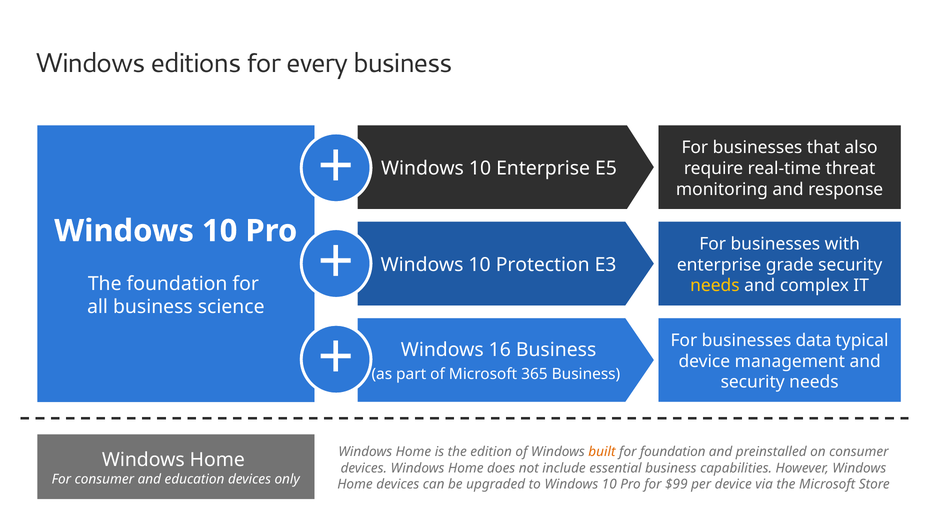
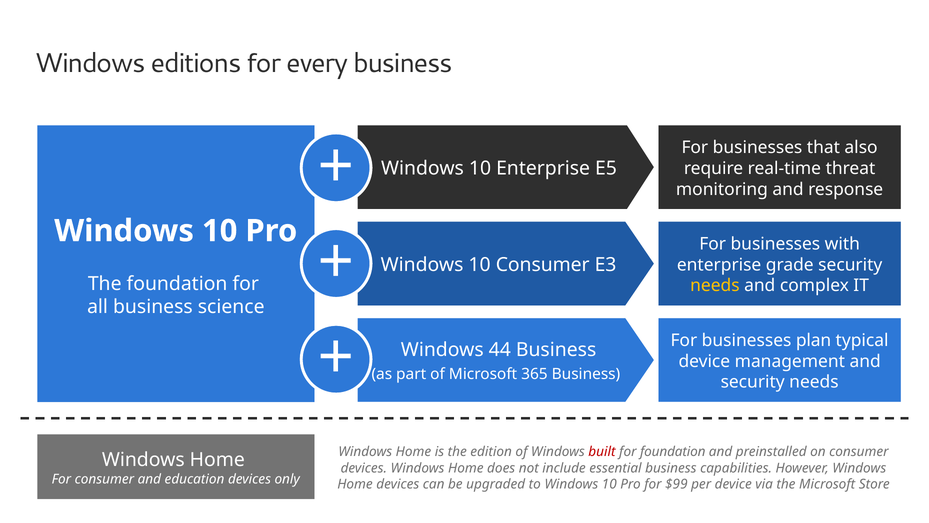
10 Protection: Protection -> Consumer
data: data -> plan
16: 16 -> 44
built colour: orange -> red
